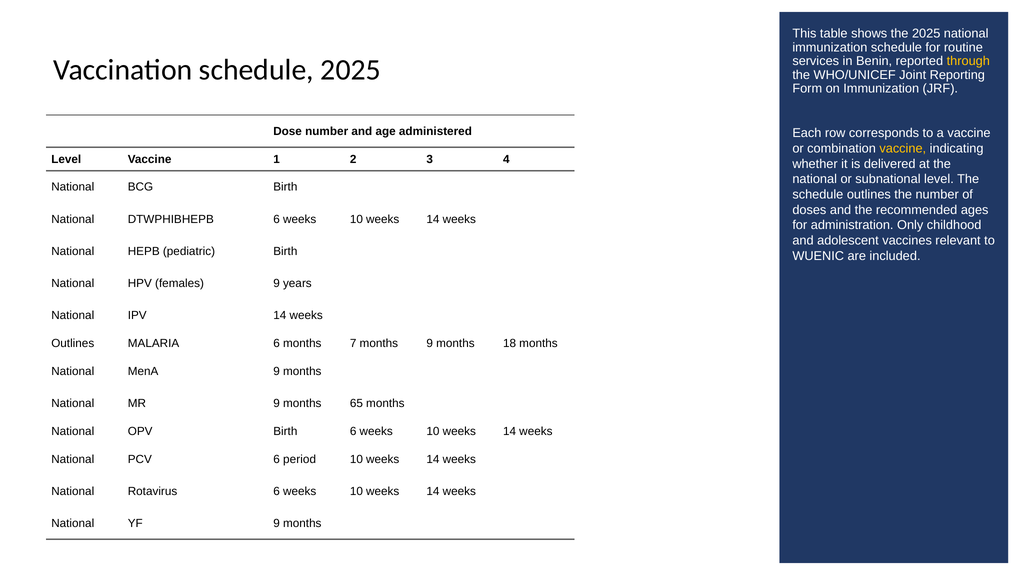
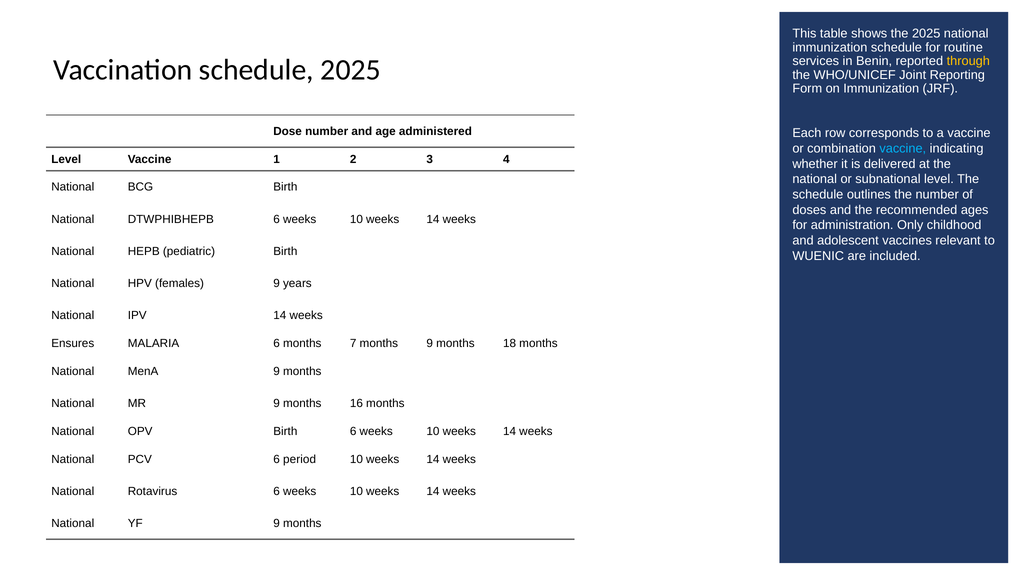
vaccine at (903, 148) colour: yellow -> light blue
Outlines at (73, 343): Outlines -> Ensures
65: 65 -> 16
